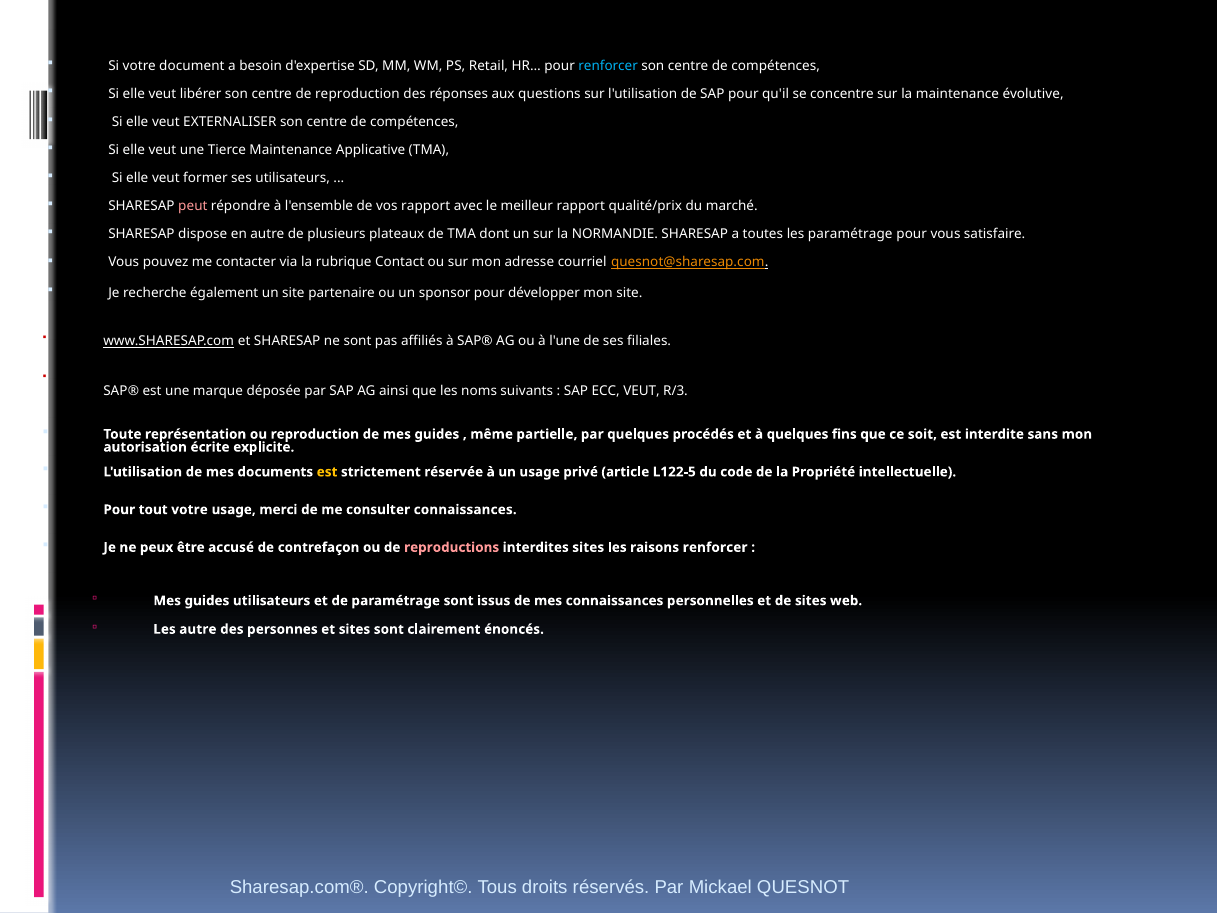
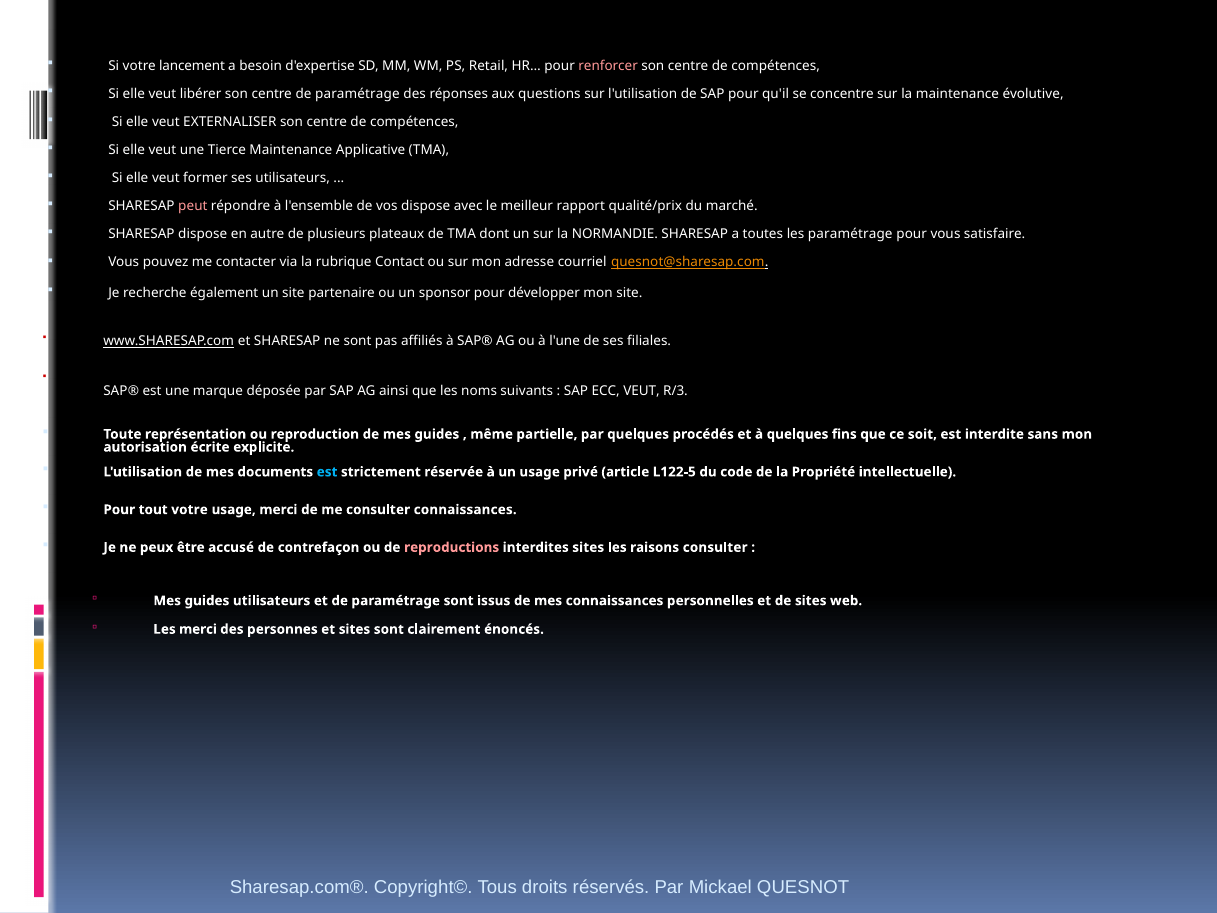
document: document -> lancement
renforcer at (608, 66) colour: light blue -> pink
centre de reproduction: reproduction -> paramétrage
vos rapport: rapport -> dispose
est at (327, 472) colour: yellow -> light blue
raisons renforcer: renforcer -> consulter
Les autre: autre -> merci
